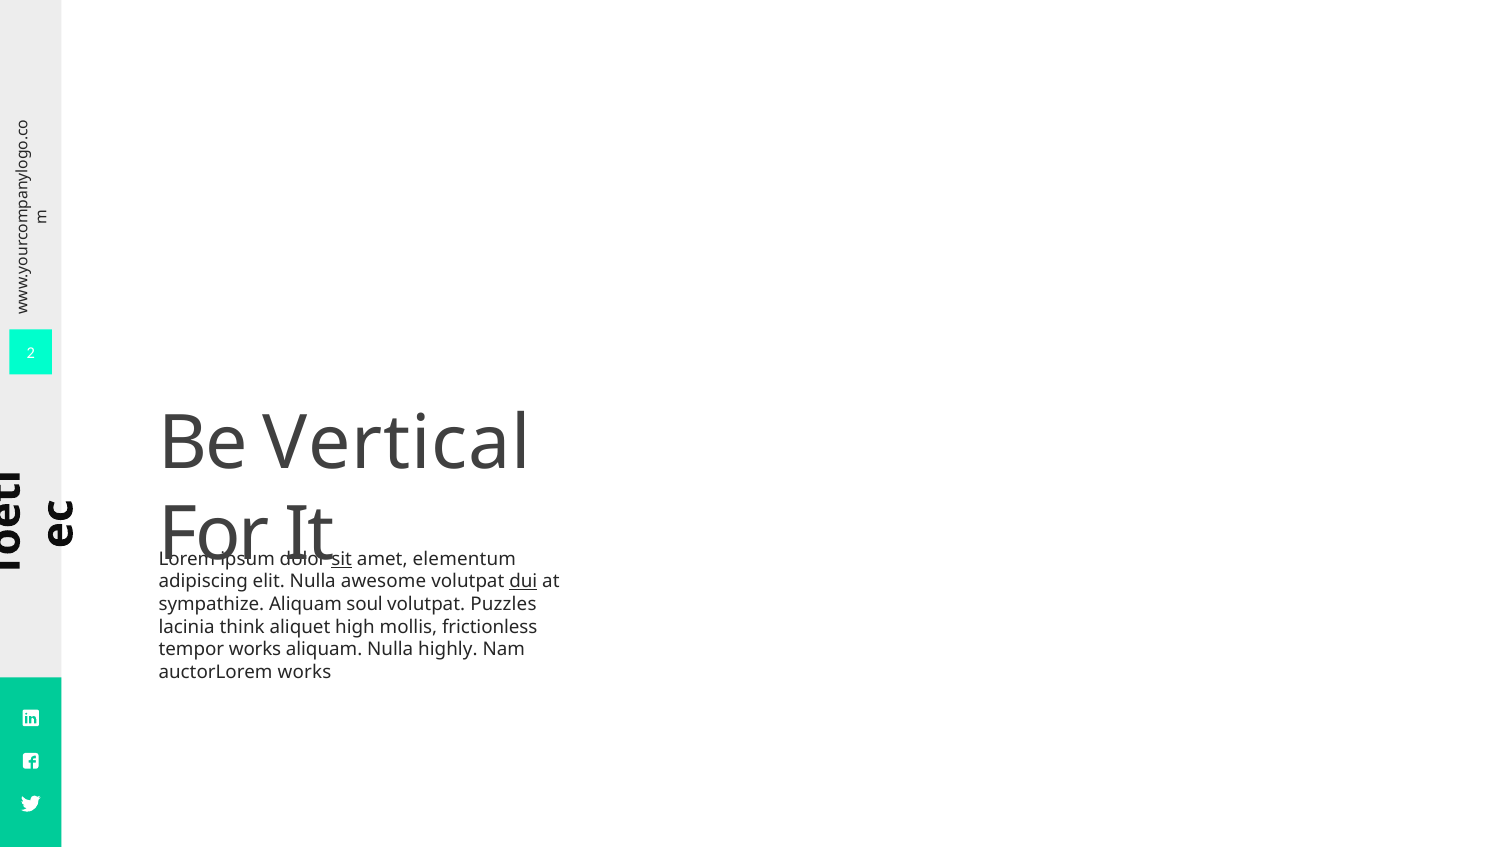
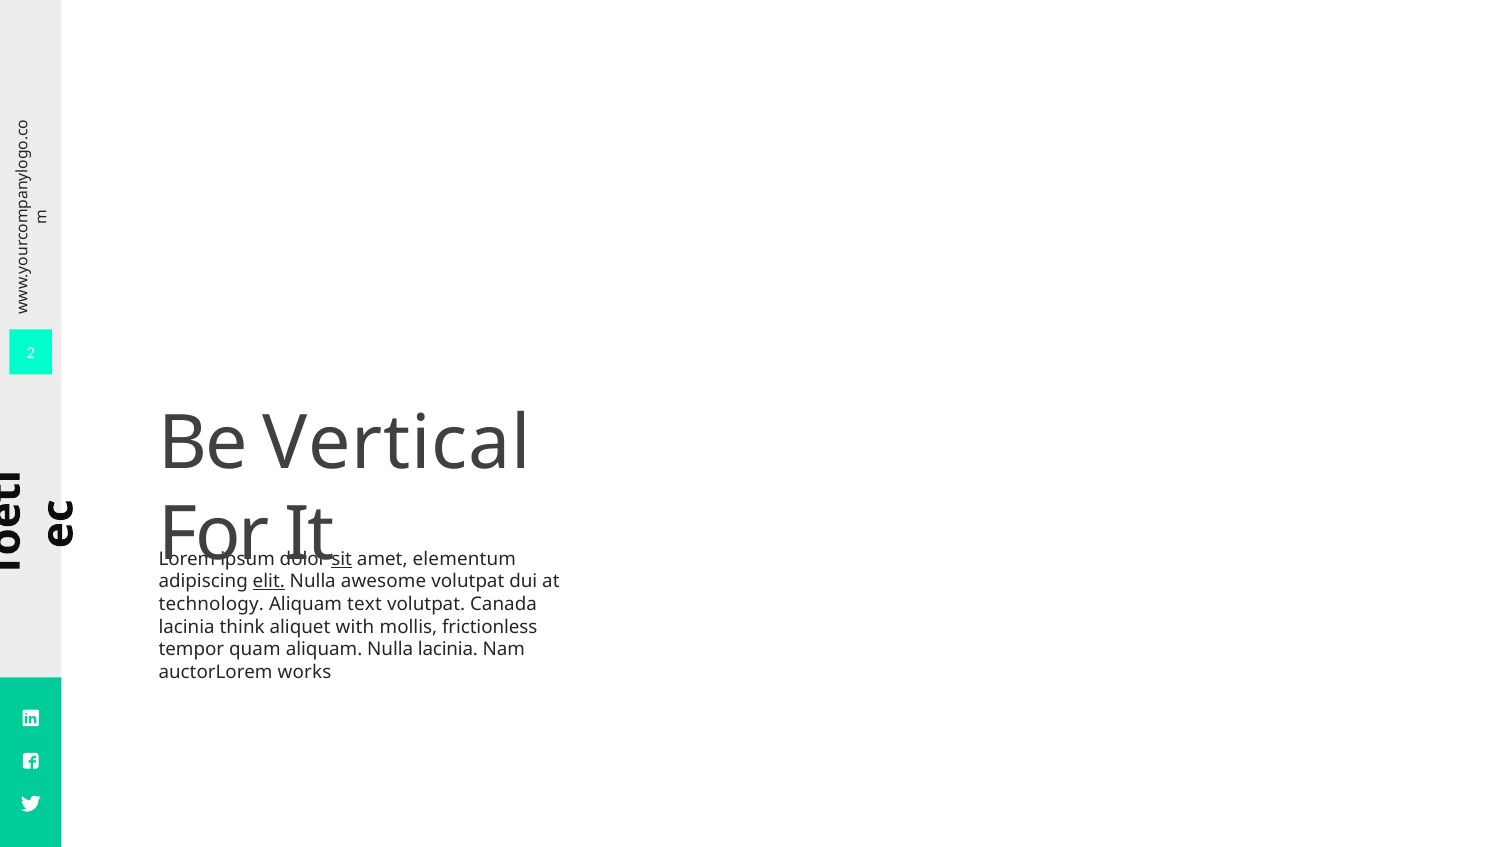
elit underline: none -> present
dui underline: present -> none
sympathize: sympathize -> technology
soul: soul -> text
Puzzles: Puzzles -> Canada
high: high -> with
tempor works: works -> quam
Nulla highly: highly -> lacinia
